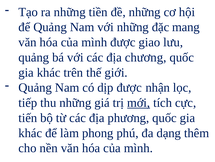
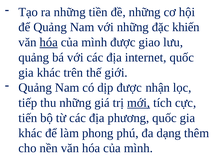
mang: mang -> khiến
hóa at (49, 42) underline: none -> present
chương: chương -> internet
